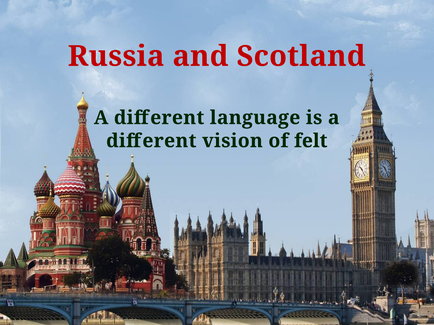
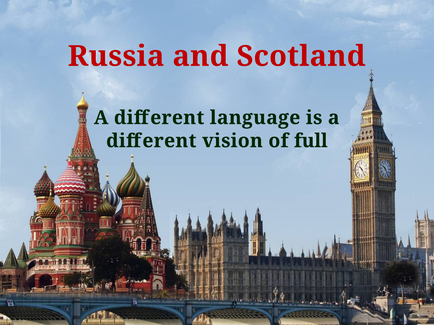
felt: felt -> full
